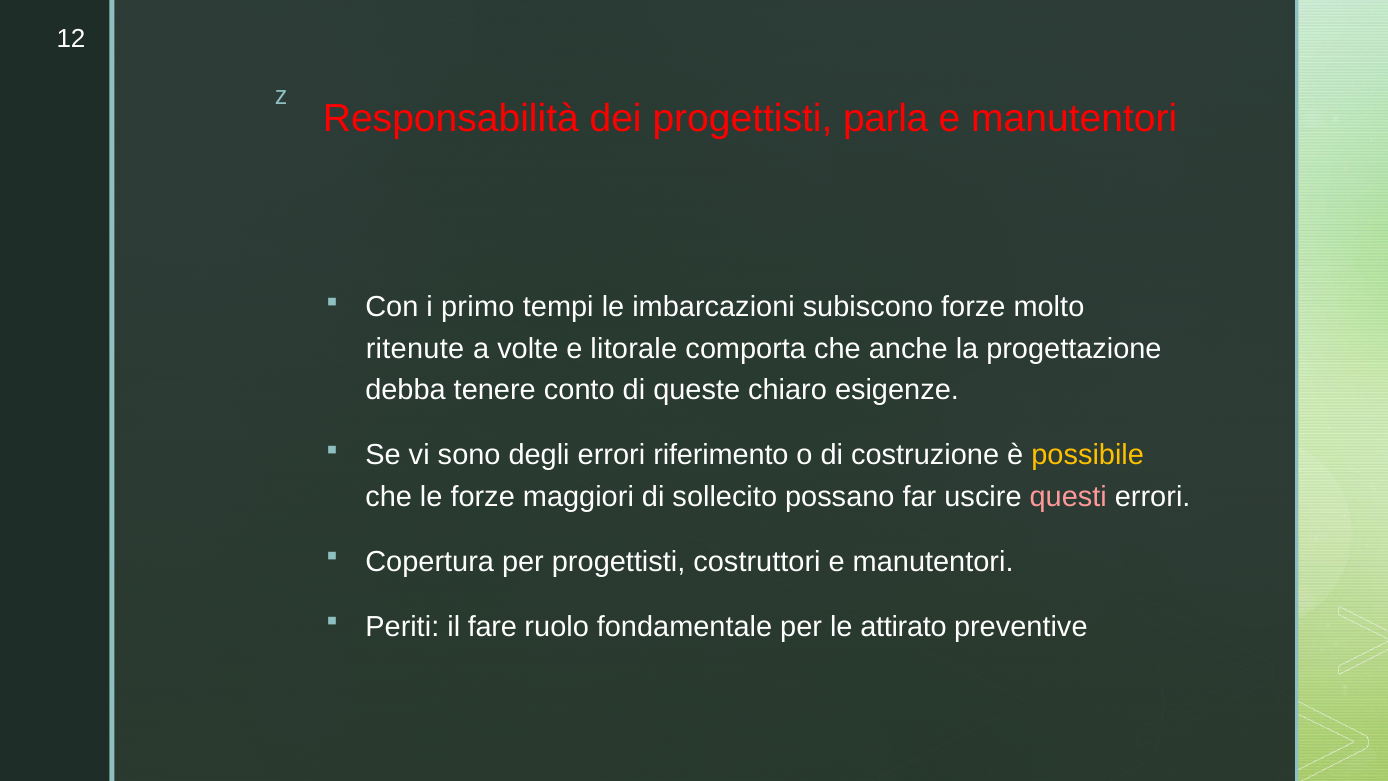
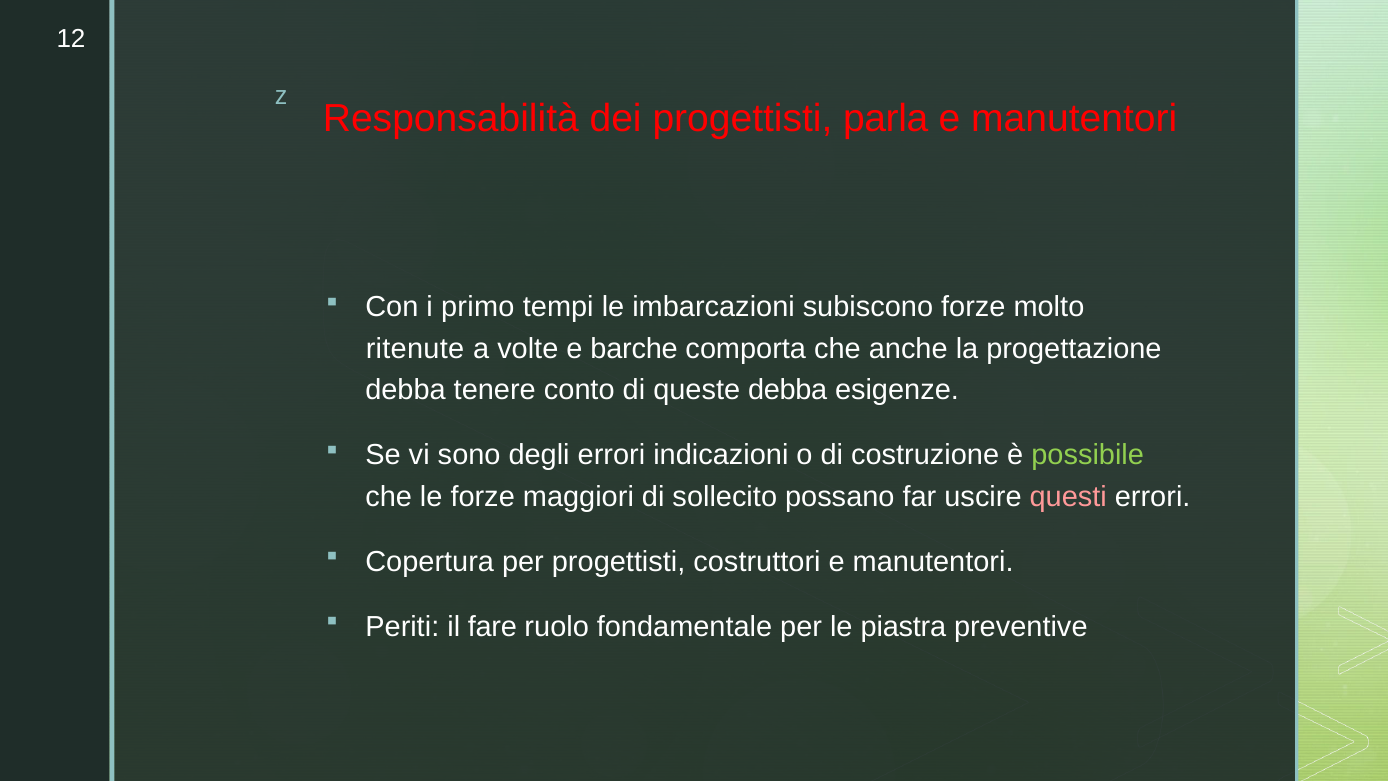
litorale: litorale -> barche
queste chiaro: chiaro -> debba
riferimento: riferimento -> indicazioni
possibile colour: yellow -> light green
attirato: attirato -> piastra
